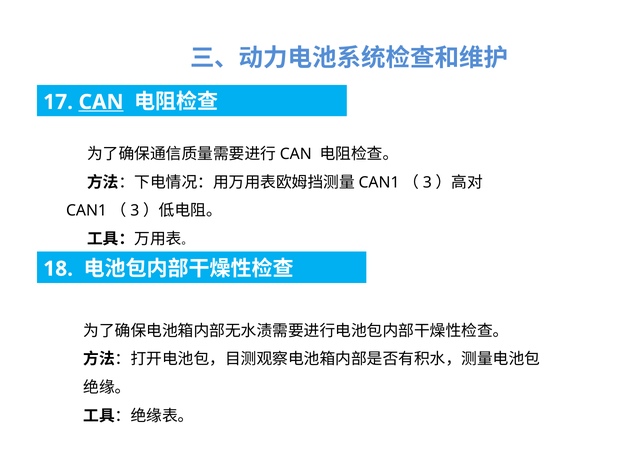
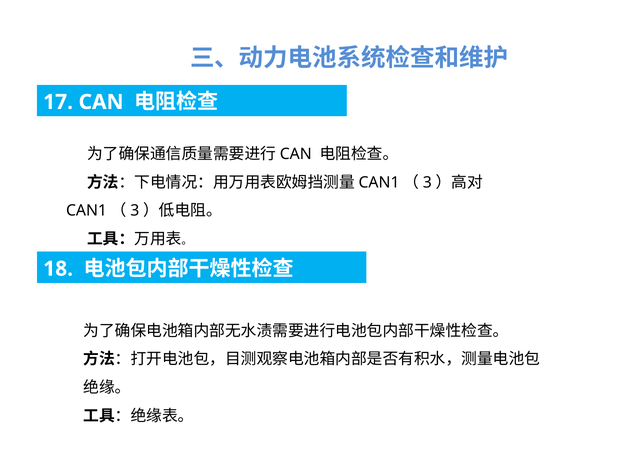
CAN underline: present -> none
